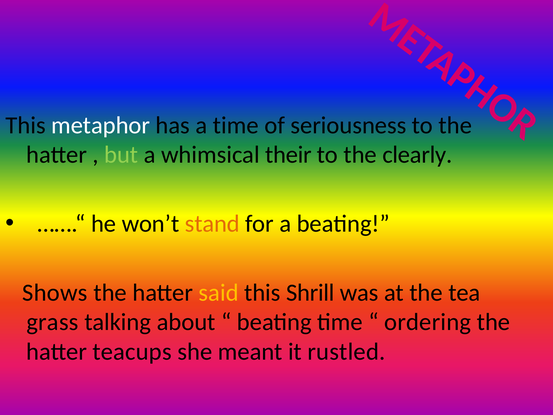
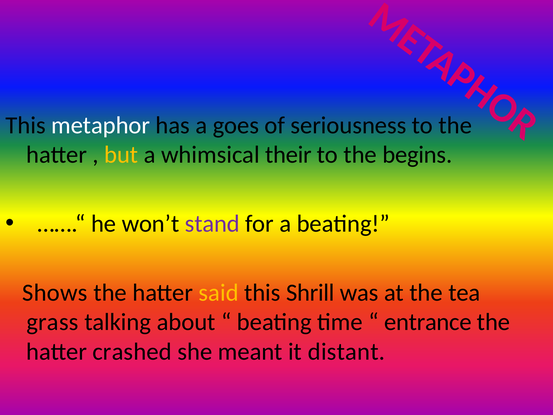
a time: time -> goes
but colour: light green -> yellow
clearly: clearly -> begins
stand colour: orange -> purple
ordering: ordering -> entrance
teacups: teacups -> crashed
rustled: rustled -> distant
